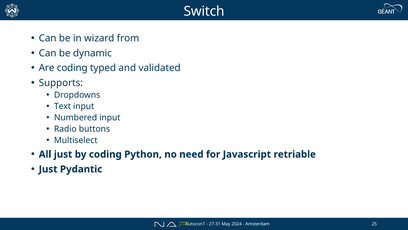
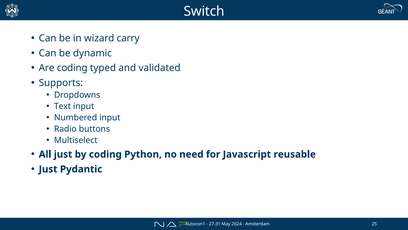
from: from -> carry
retriable: retriable -> reusable
